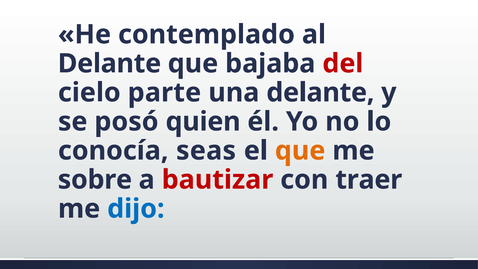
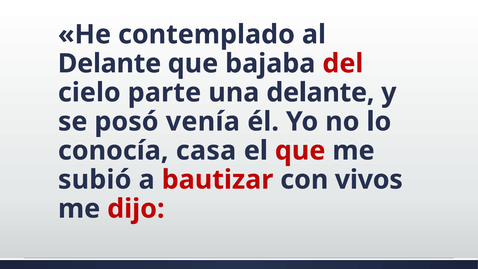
quien: quien -> venía
seas: seas -> casa
que at (300, 151) colour: orange -> red
sobre: sobre -> subió
traer: traer -> vivos
dijo colour: blue -> red
